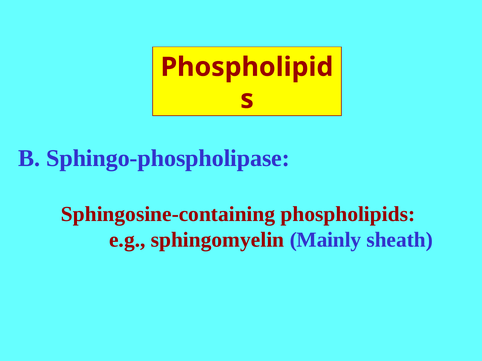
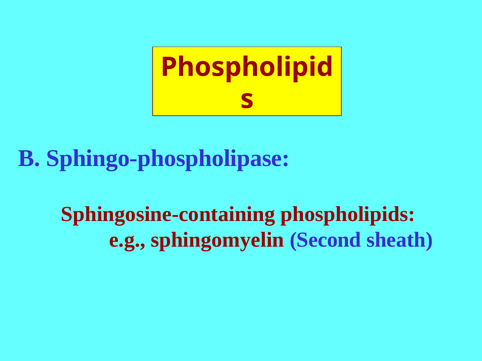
Mainly: Mainly -> Second
